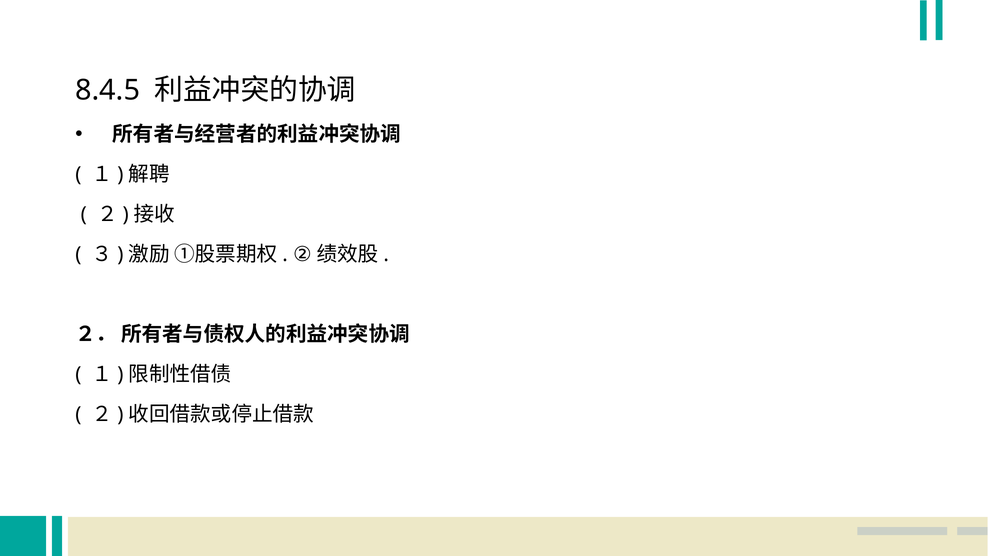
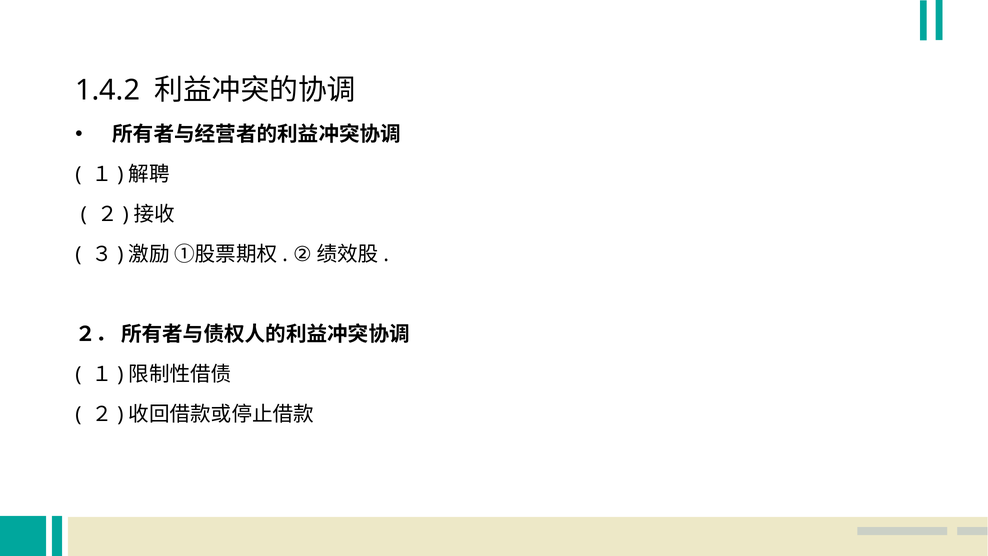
8.4.5: 8.4.5 -> 1.4.2
